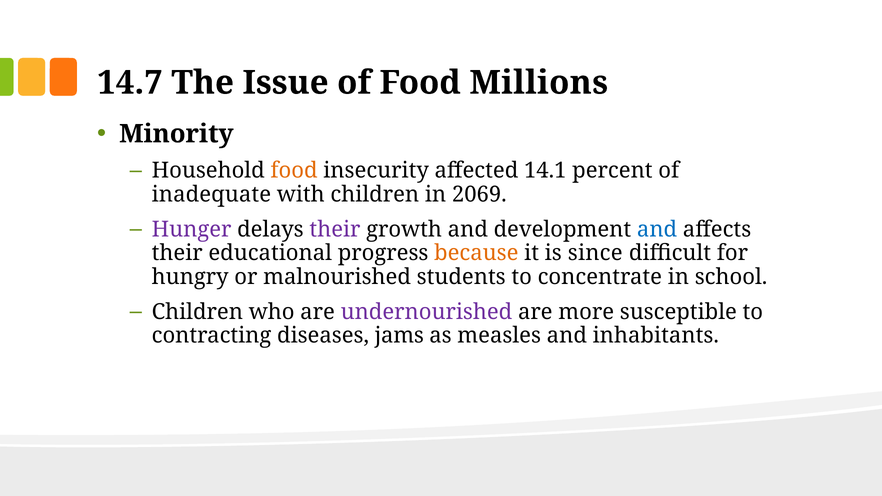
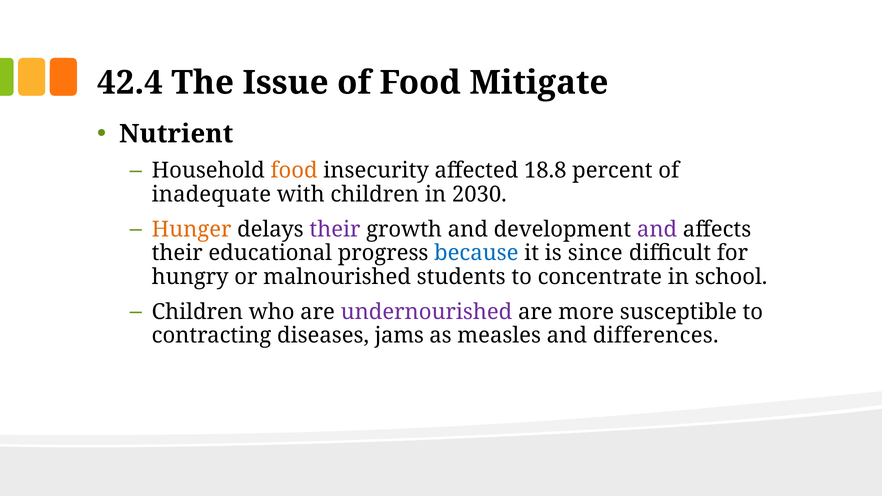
14.7: 14.7 -> 42.4
Millions: Millions -> Mitigate
Minority: Minority -> Nutrient
14.1: 14.1 -> 18.8
2069: 2069 -> 2030
Hunger colour: purple -> orange
and at (657, 229) colour: blue -> purple
because colour: orange -> blue
inhabitants: inhabitants -> differences
